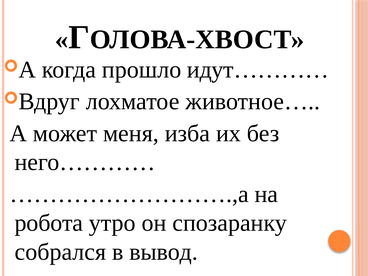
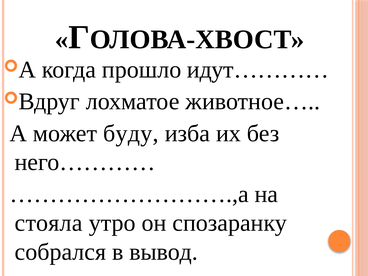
меня: меня -> буду
робота: робота -> стояла
